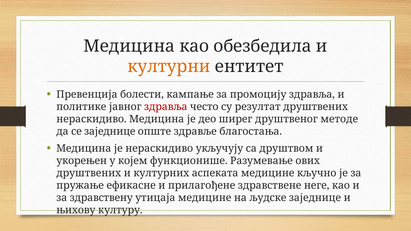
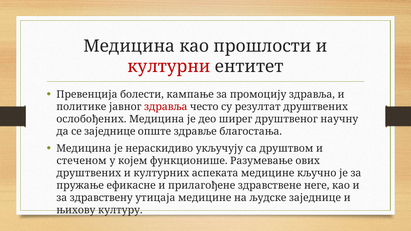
обезбедила: обезбедила -> прошлости
културни colour: orange -> red
нераскидиво at (91, 119): нераскидиво -> ослобођених
методе: методе -> научну
укорењен: укорењен -> стеченом
